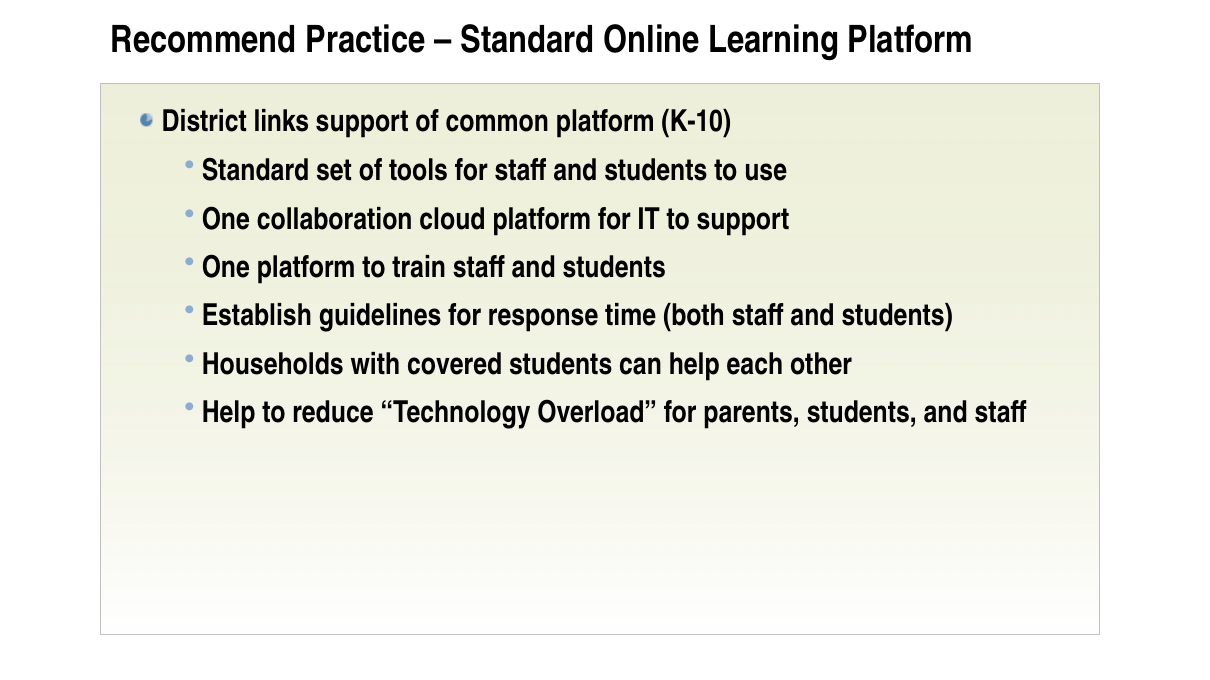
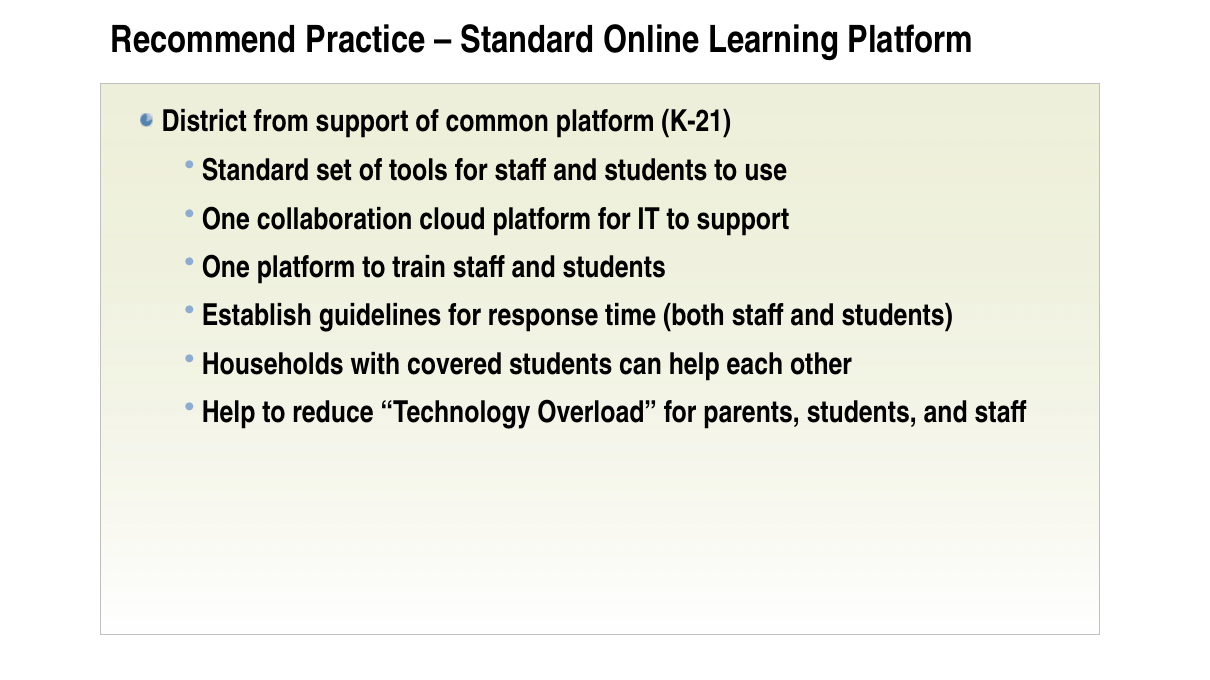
links: links -> from
K-10: K-10 -> K-21
